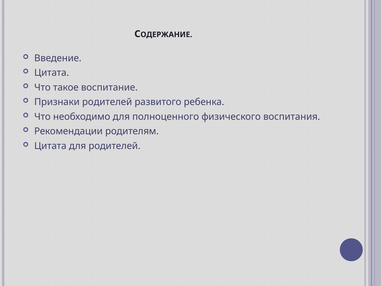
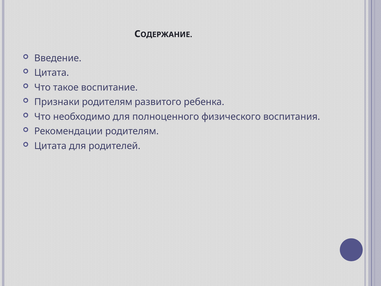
Признаки родителей: родителей -> родителям
